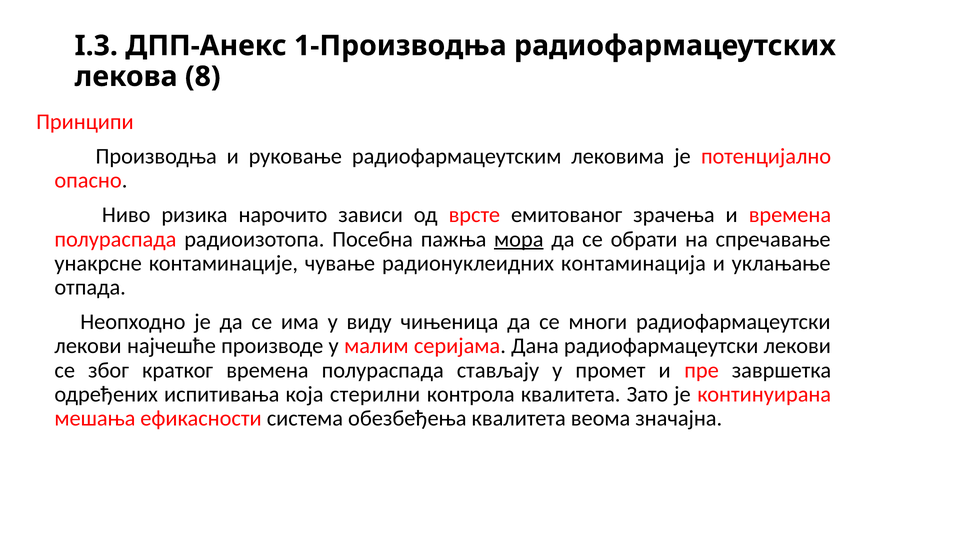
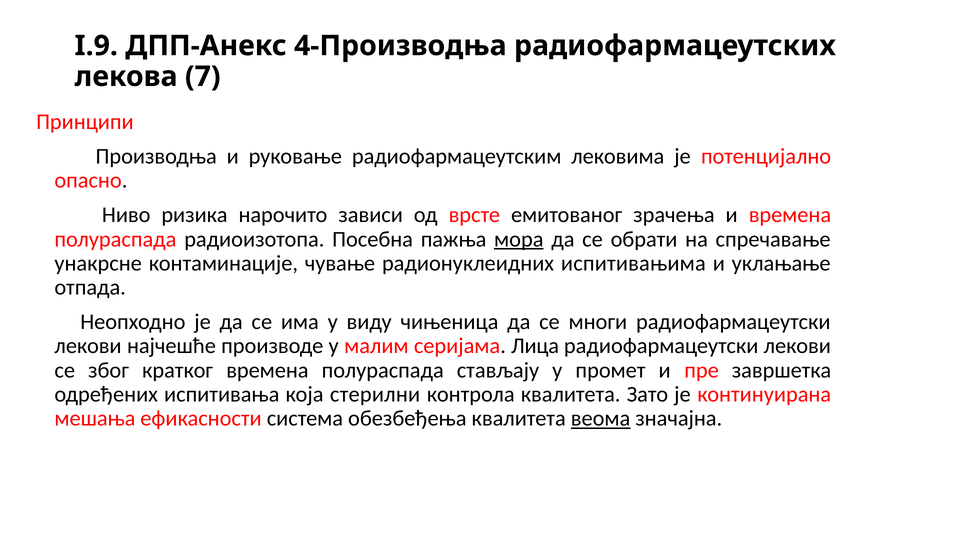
I.3: I.3 -> I.9
1-Производња: 1-Производња -> 4-Производња
8: 8 -> 7
контаминација: контаминација -> испитивањима
Дана: Дана -> Лица
веома underline: none -> present
